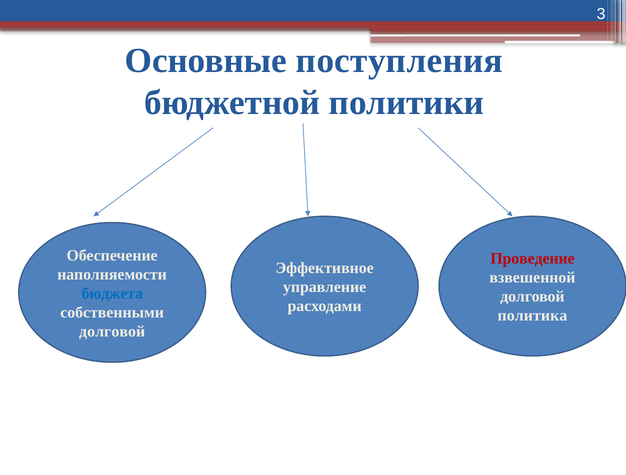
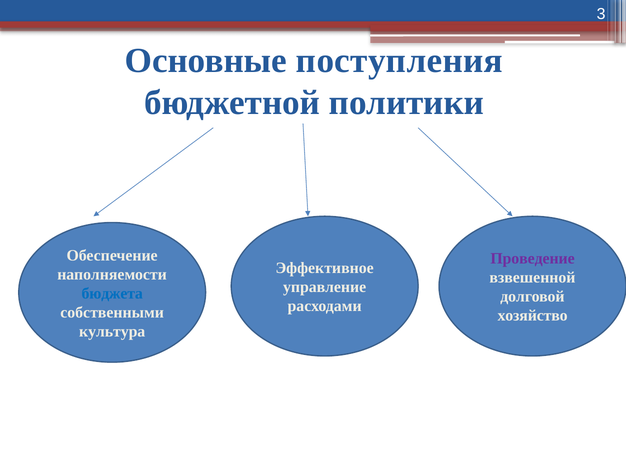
Проведение colour: red -> purple
политика: политика -> хозяйство
долговой at (112, 331): долговой -> культура
